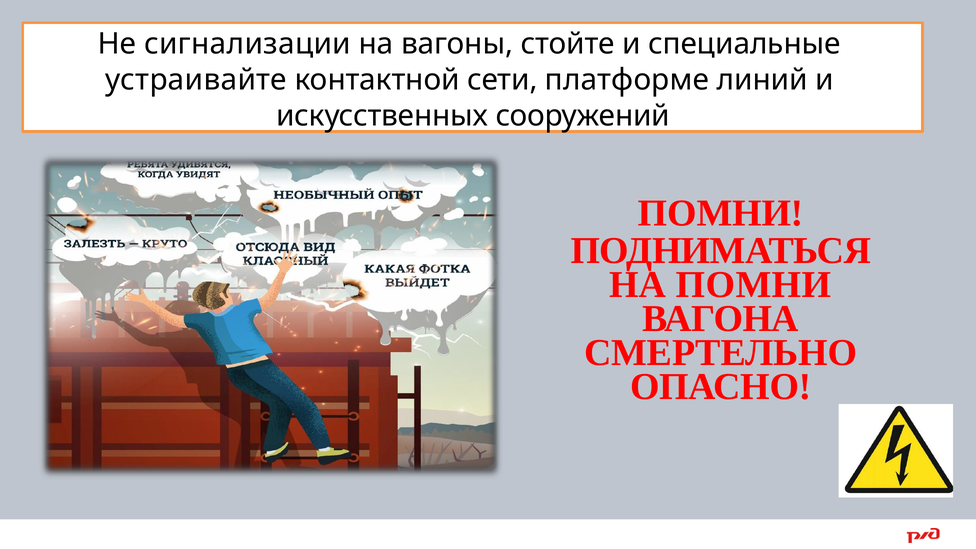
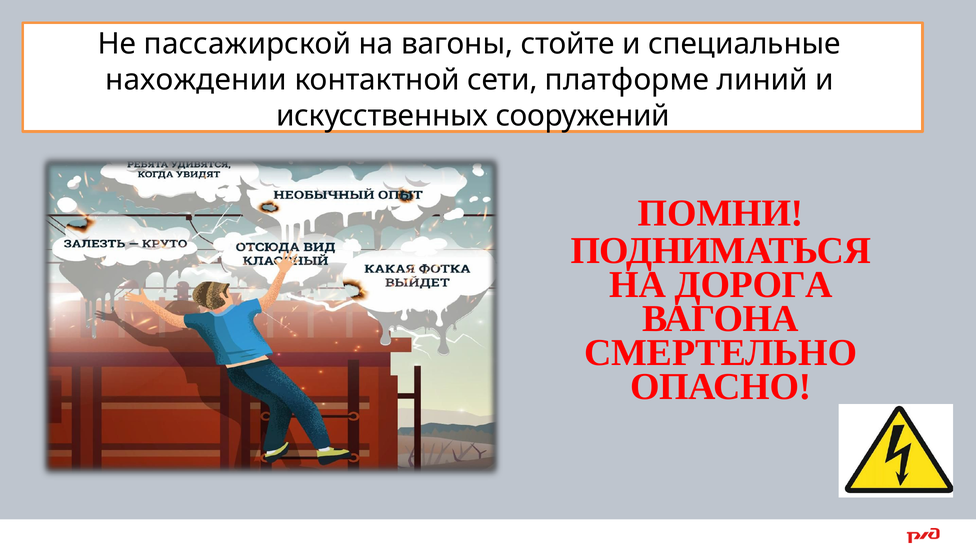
сигнализации: сигнализации -> пассажирской
устраивайте: устраивайте -> нахождении
НА ПОМНИ: ПОМНИ -> ДОРОГА
